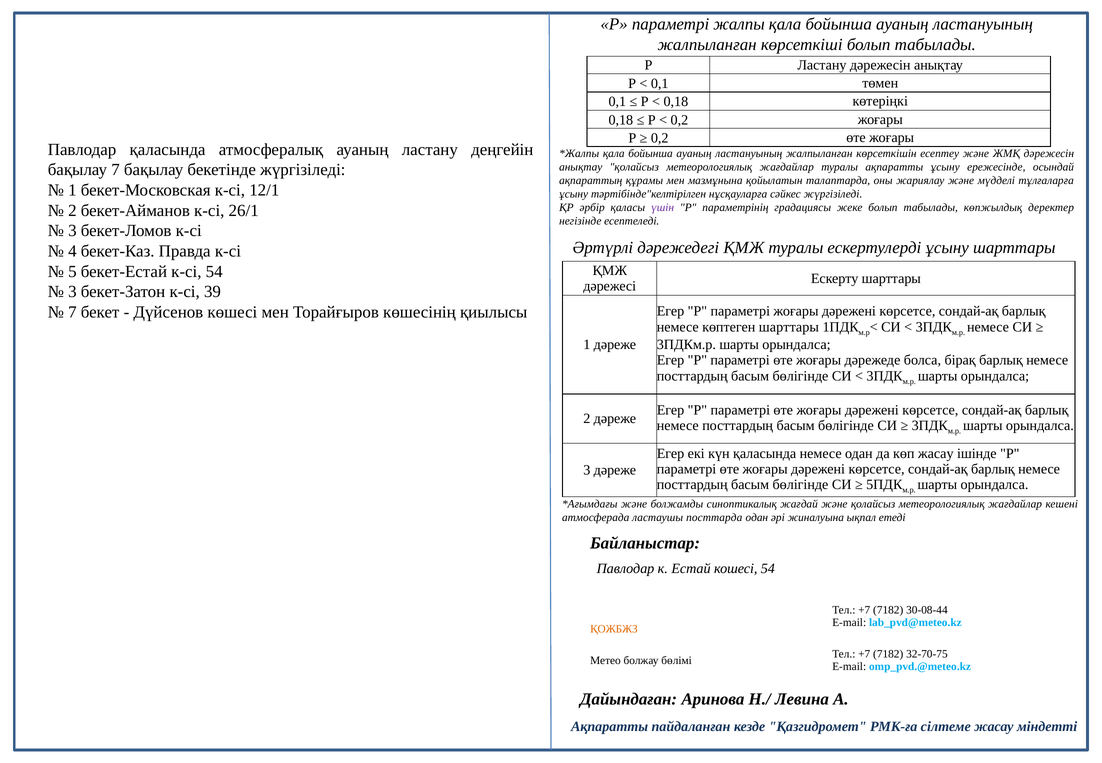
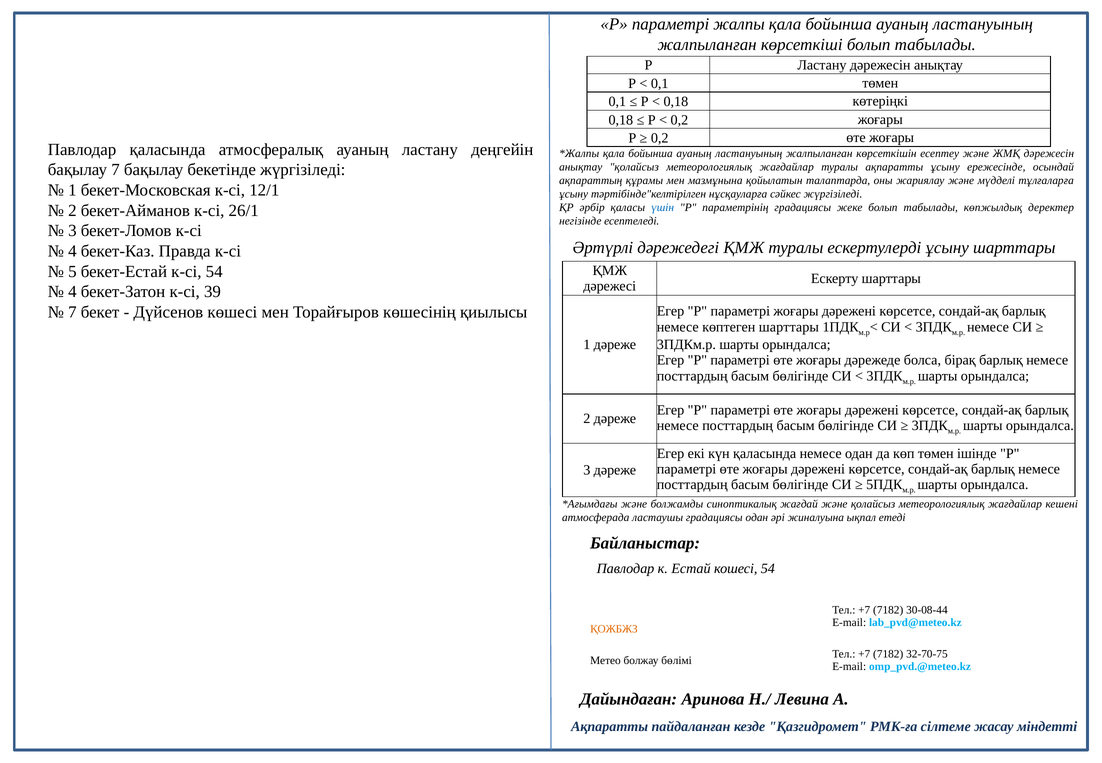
үшін colour: purple -> blue
3 at (72, 292): 3 -> 4
көп жасау: жасау -> төмен
ластаушы посттарда: посттарда -> градациясы
